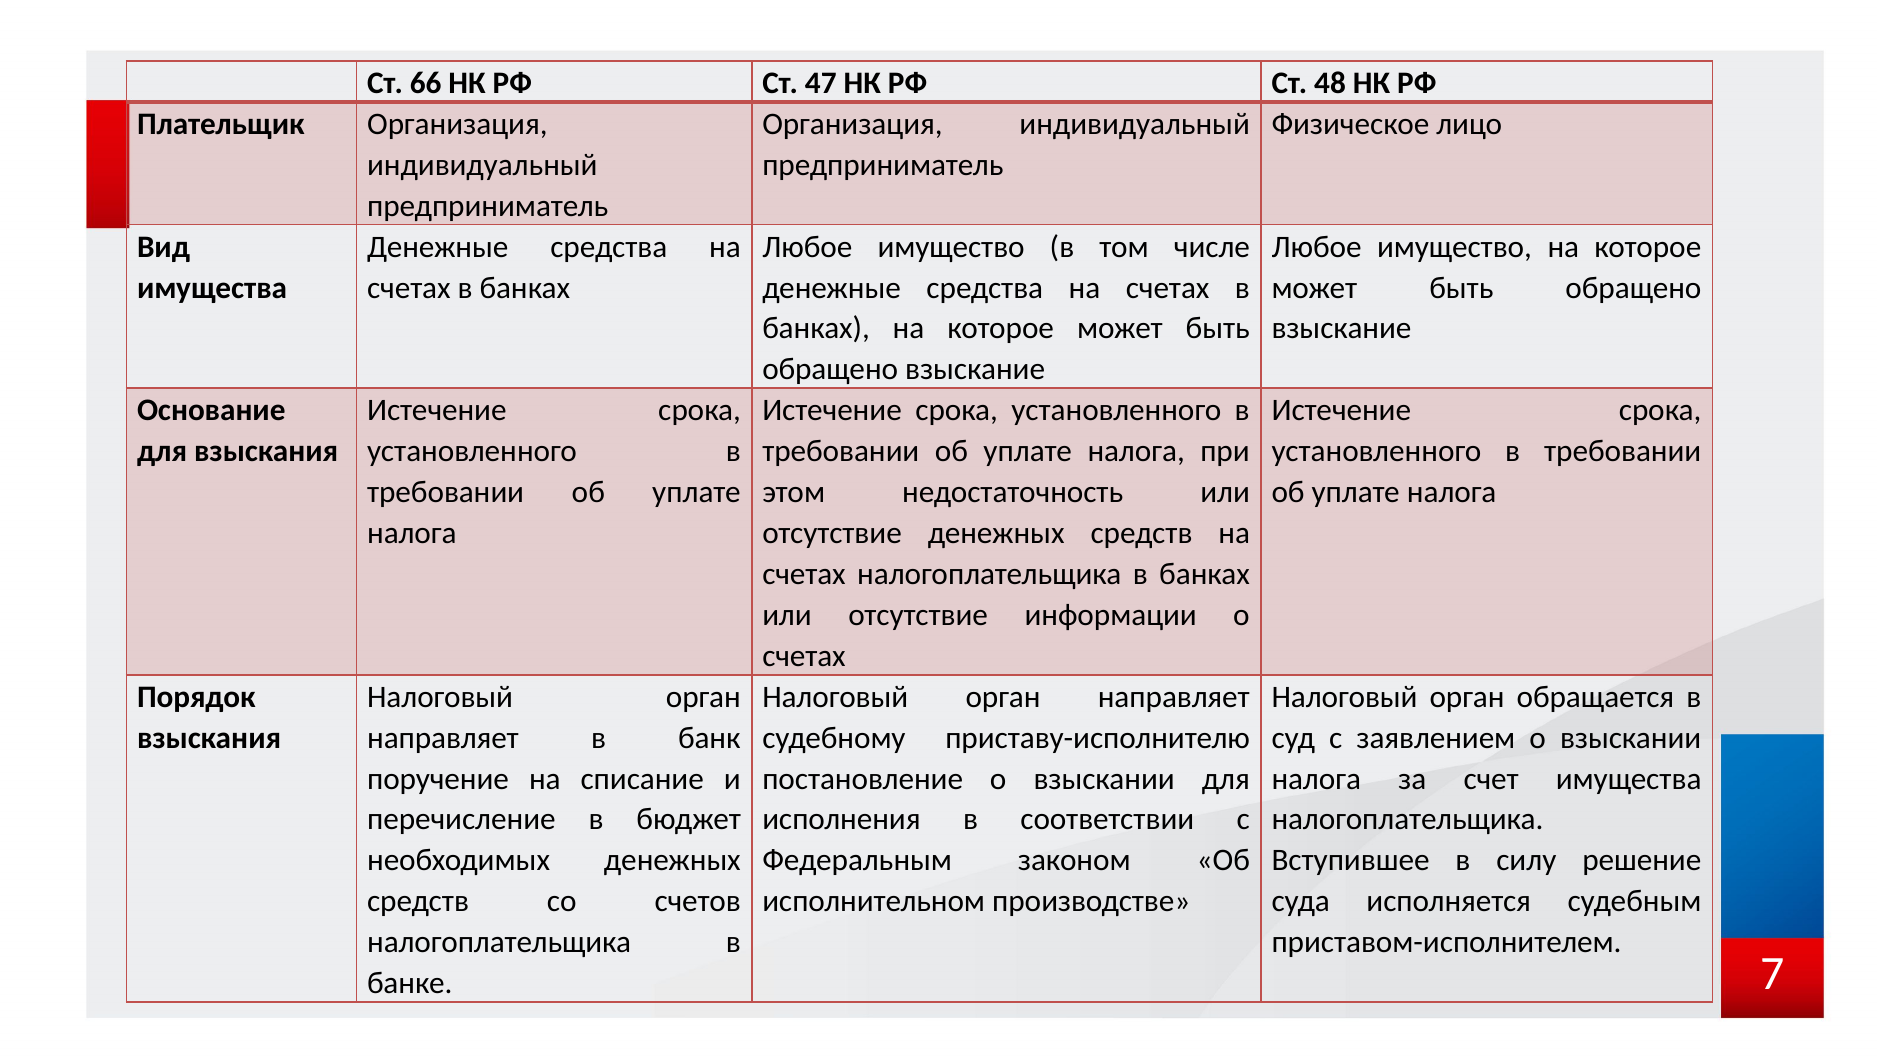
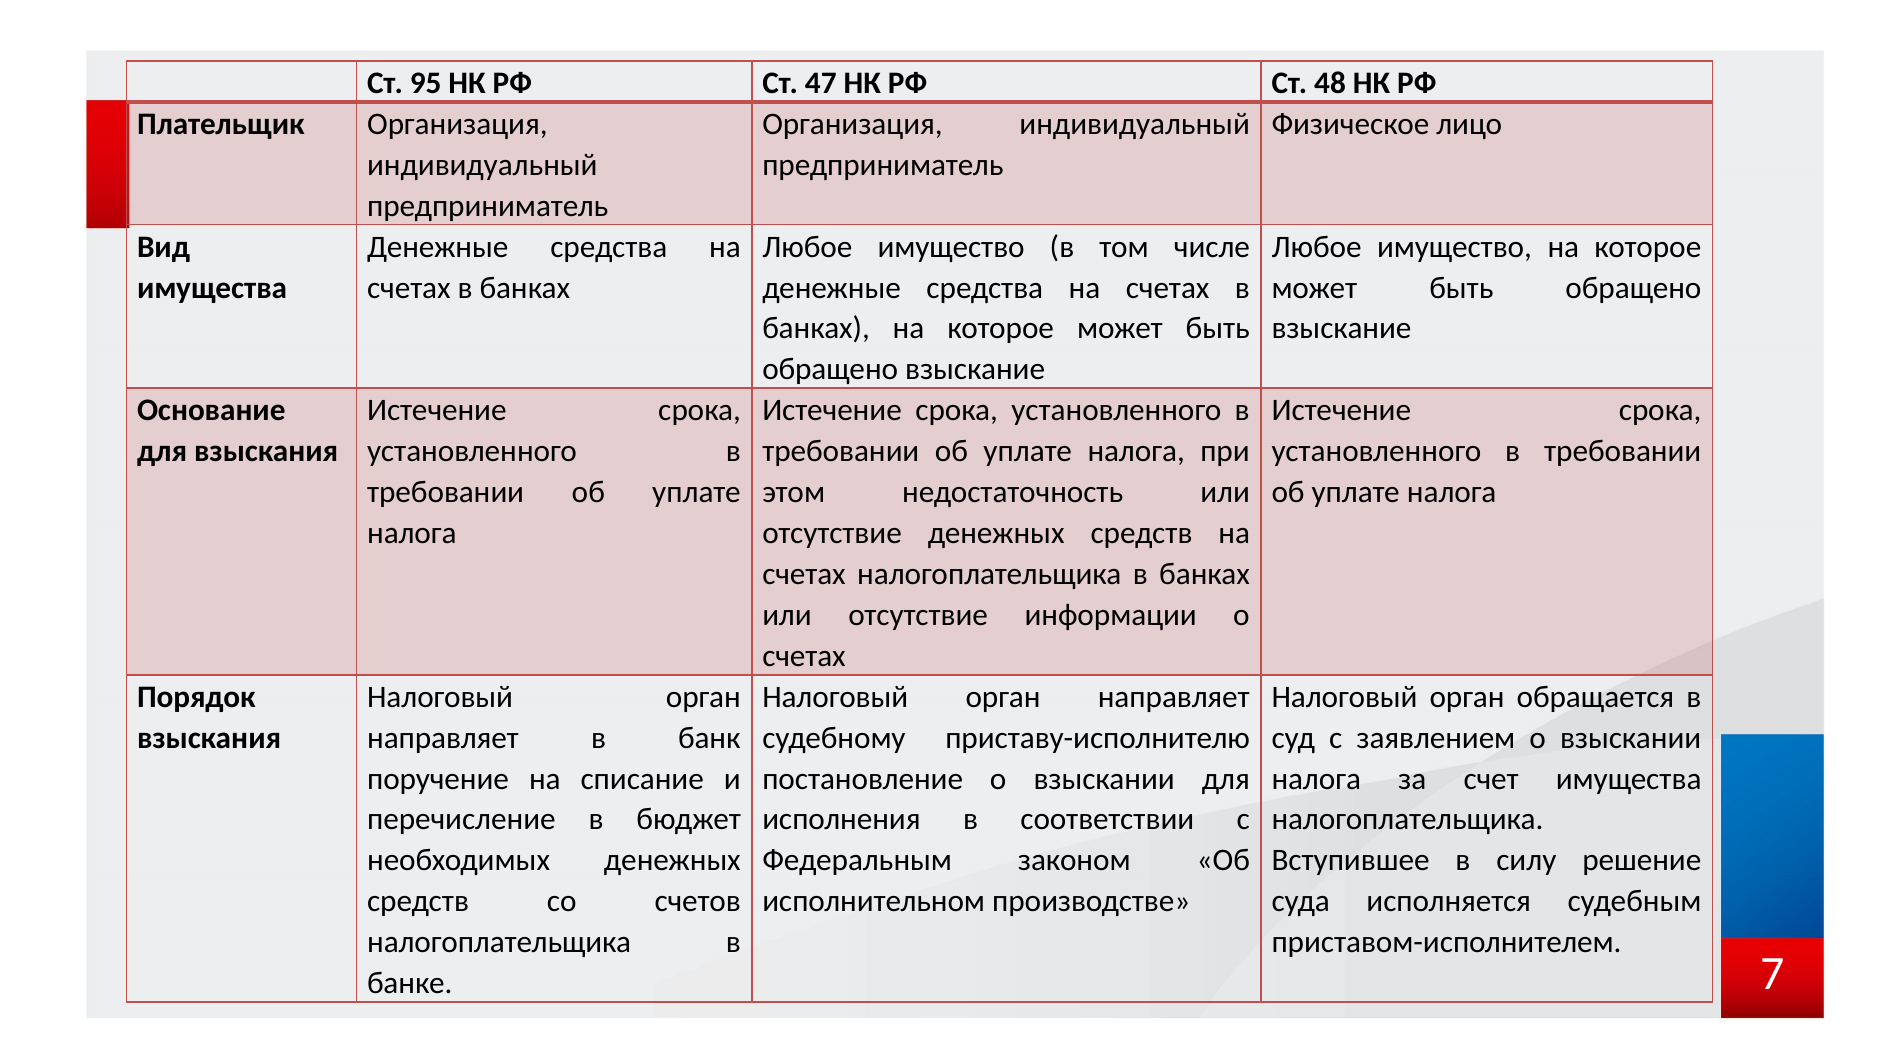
66: 66 -> 95
